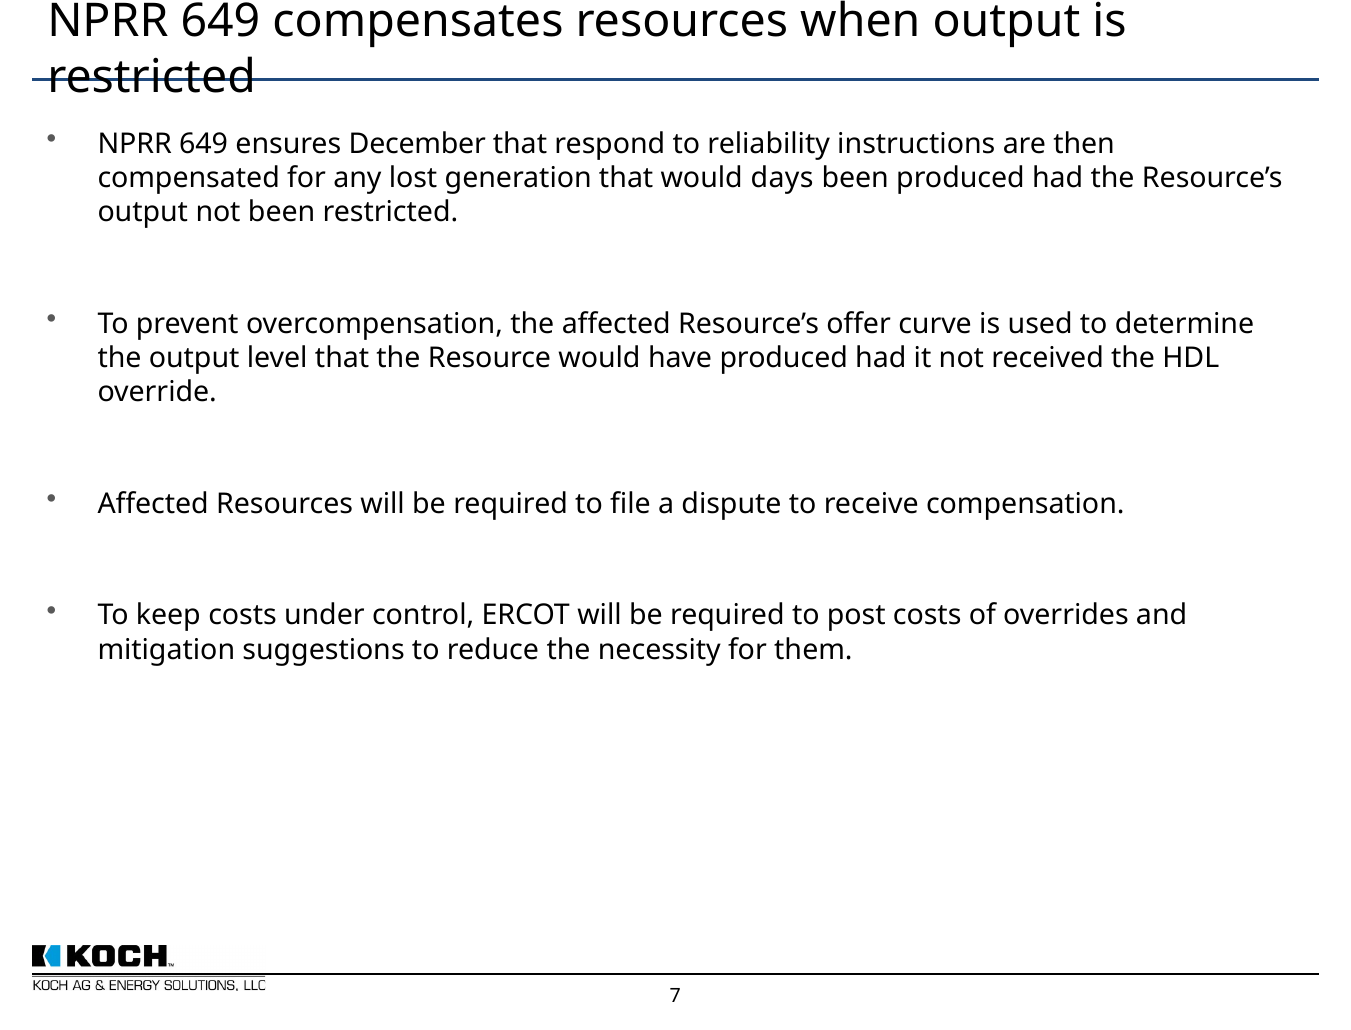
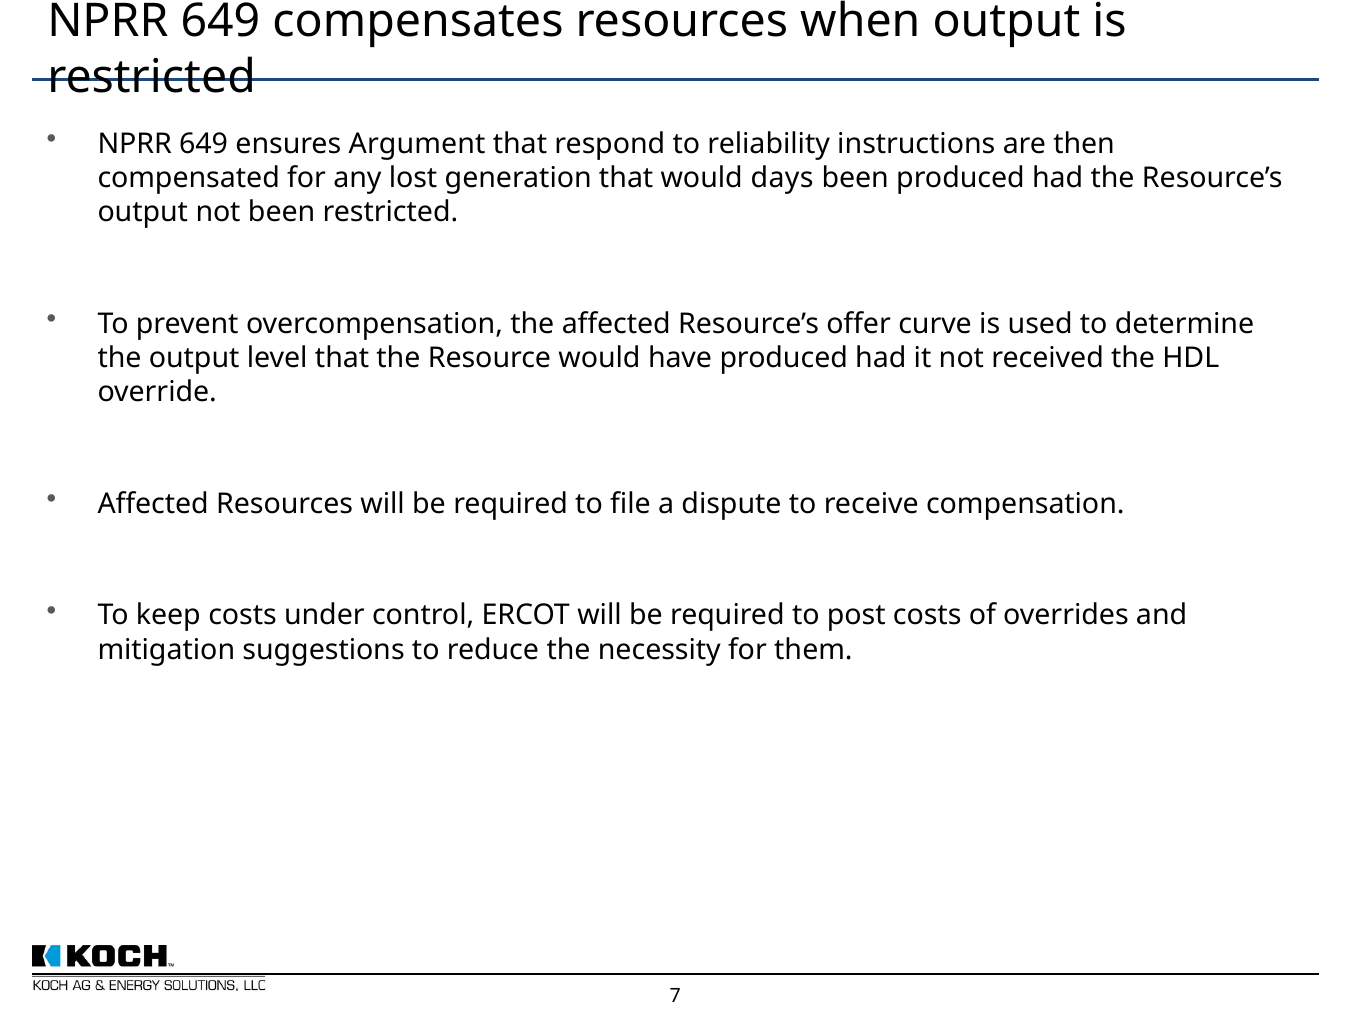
December: December -> Argument
